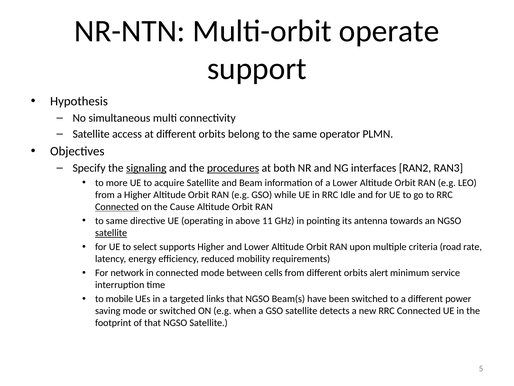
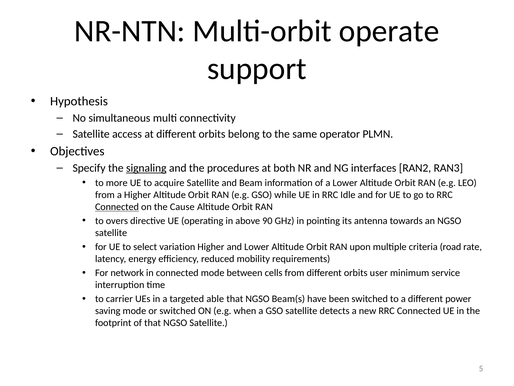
procedures underline: present -> none
to same: same -> overs
11: 11 -> 90
satellite at (111, 233) underline: present -> none
supports: supports -> variation
alert: alert -> user
mobile: mobile -> carrier
links: links -> able
